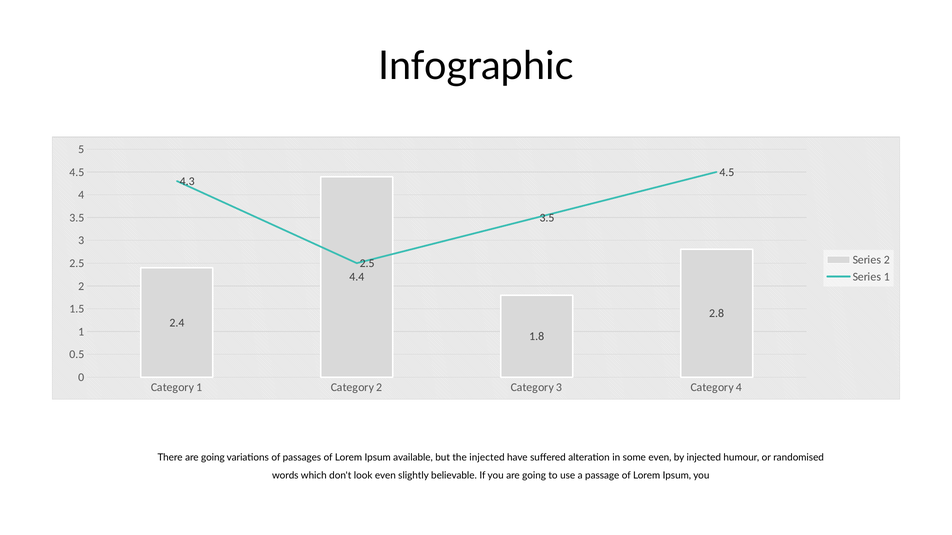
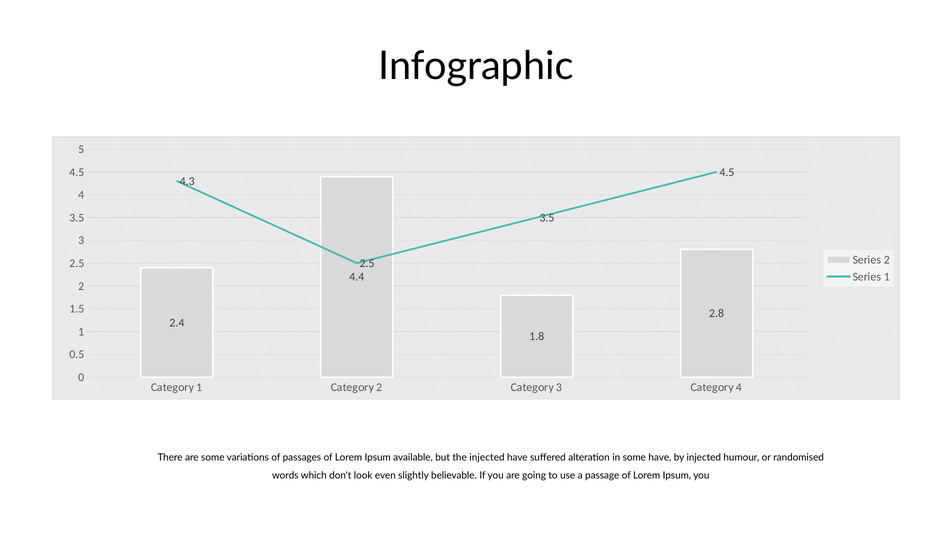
There are going: going -> some
some even: even -> have
